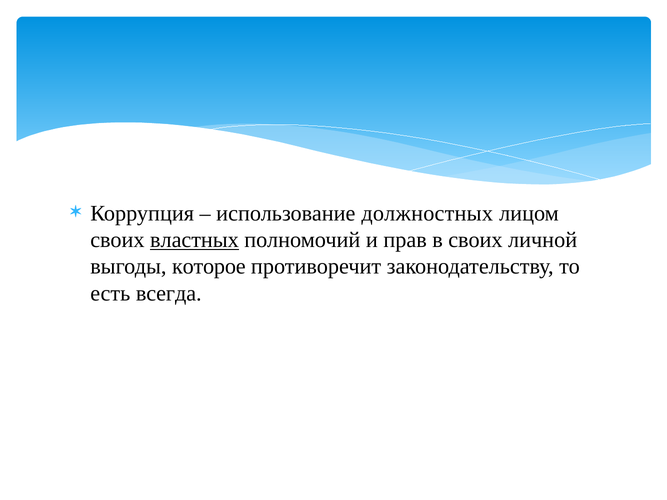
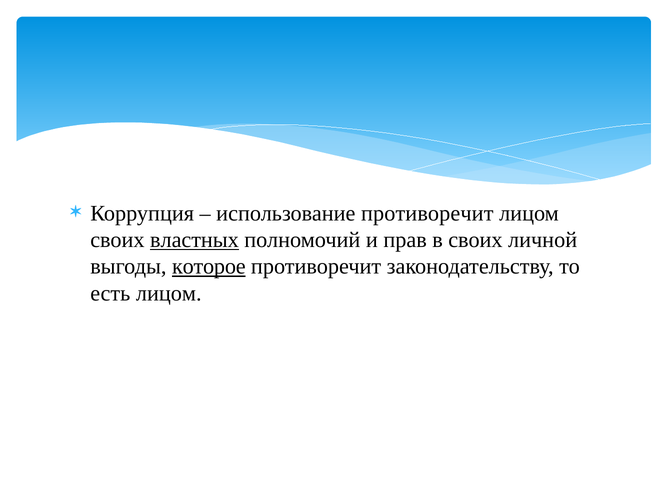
использование должностных: должностных -> противоречит
которое underline: none -> present
есть всегда: всегда -> лицом
